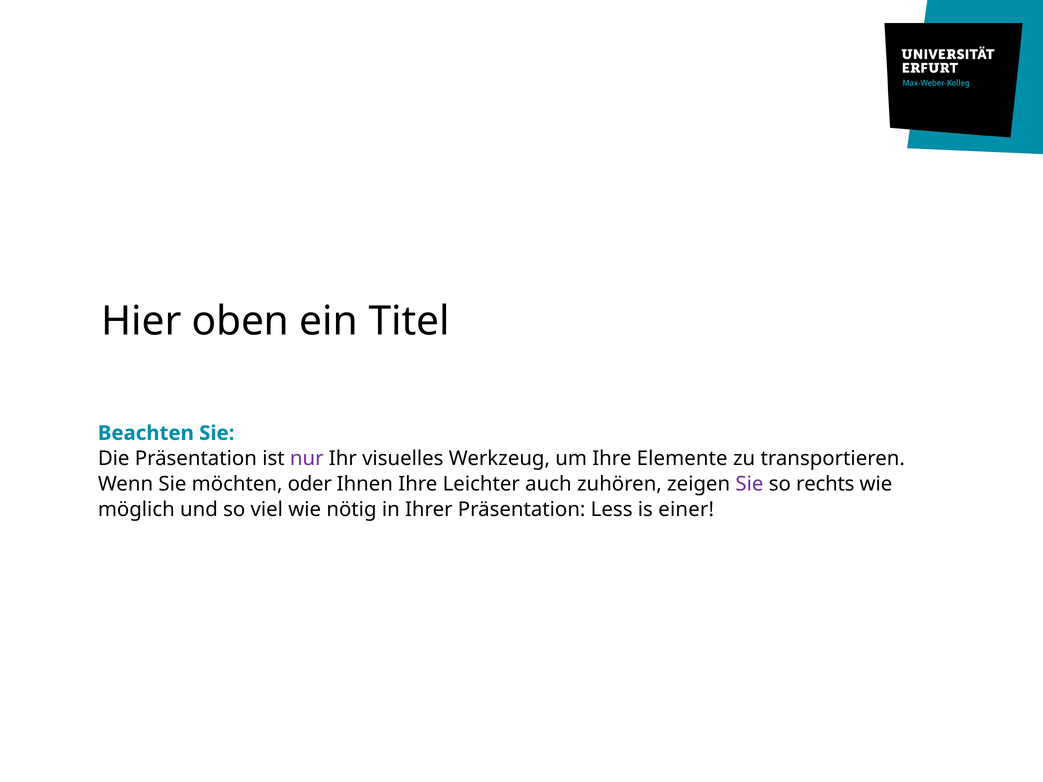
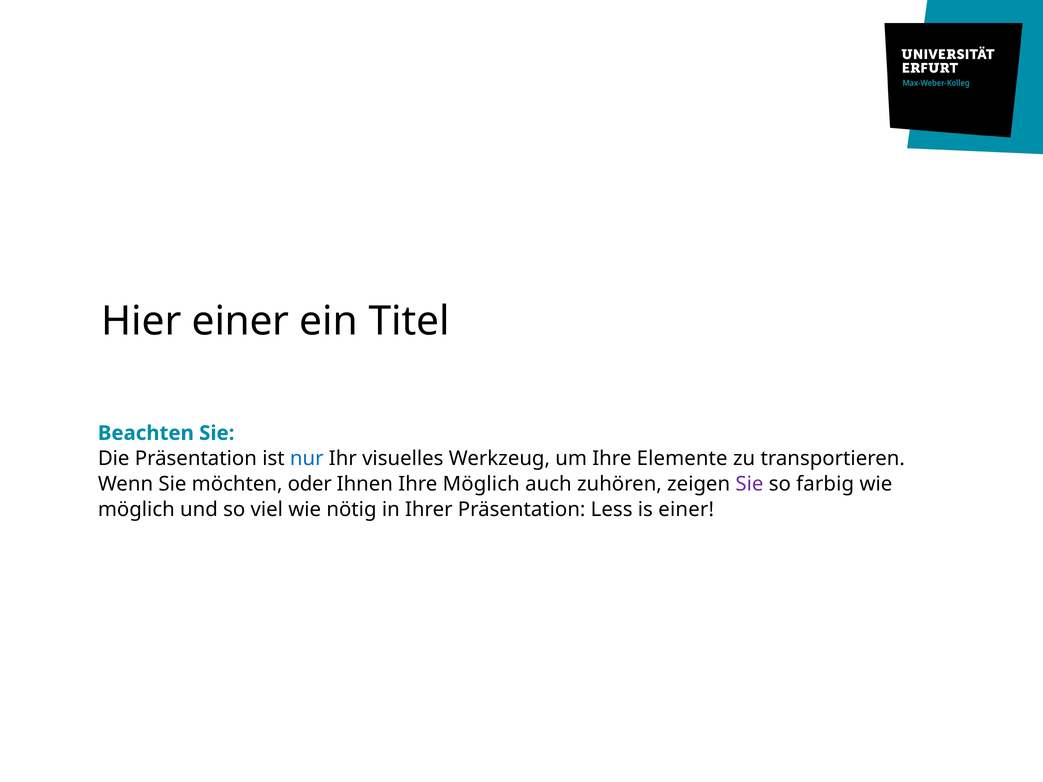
Hier oben: oben -> einer
nur colour: purple -> blue
Ihre Leichter: Leichter -> Möglich
rechts: rechts -> farbig
